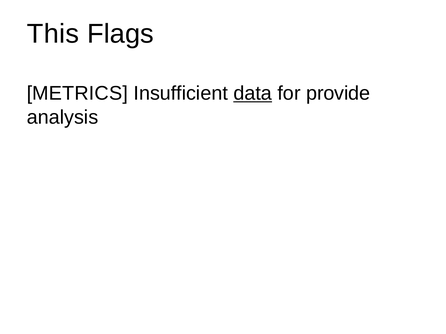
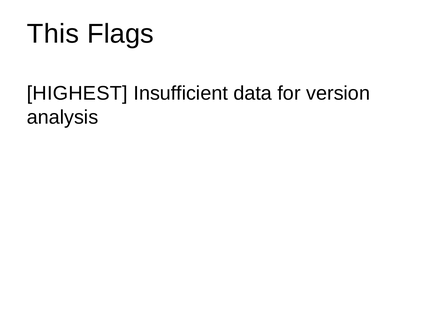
METRICS: METRICS -> HIGHEST
data underline: present -> none
provide: provide -> version
